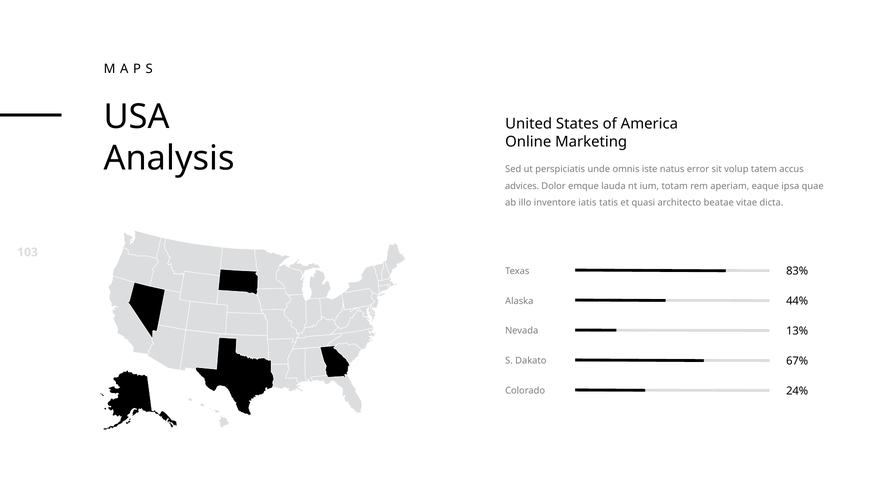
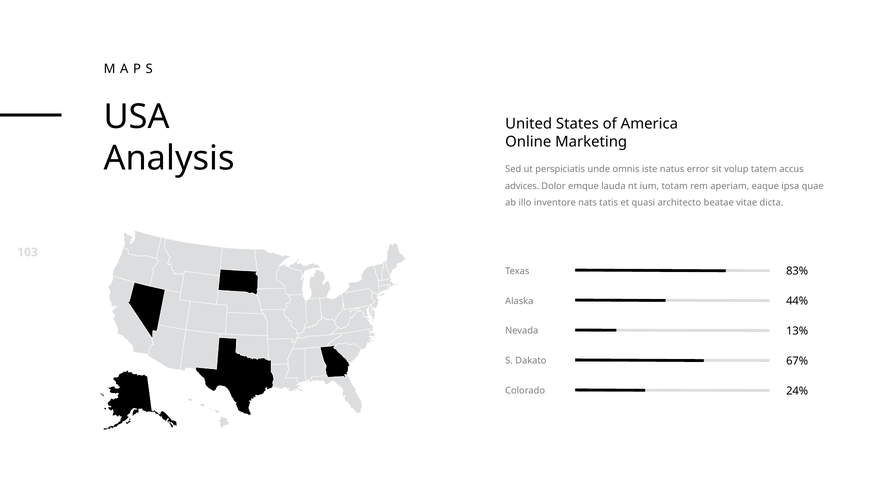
iatis: iatis -> nats
